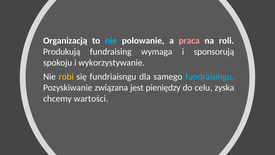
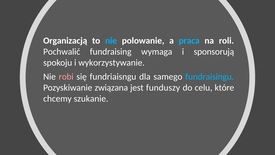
praca colour: pink -> light blue
Produkują: Produkują -> Pochwalić
robi colour: yellow -> pink
pieniędzy: pieniędzy -> funduszy
zyska: zyska -> które
wartości: wartości -> szukanie
